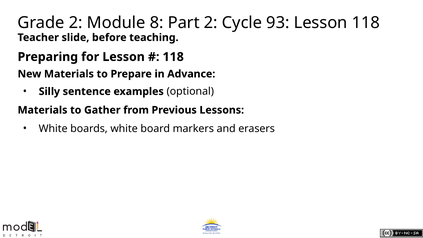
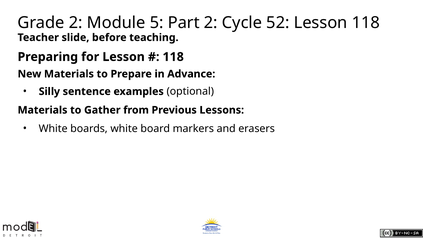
8: 8 -> 5
93: 93 -> 52
